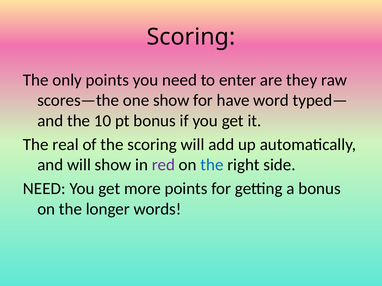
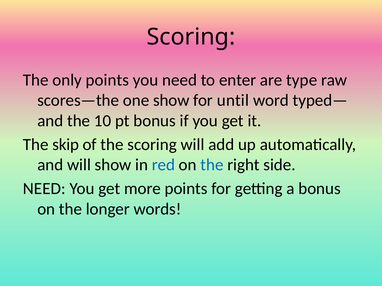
they: they -> type
have: have -> until
real: real -> skip
red colour: purple -> blue
